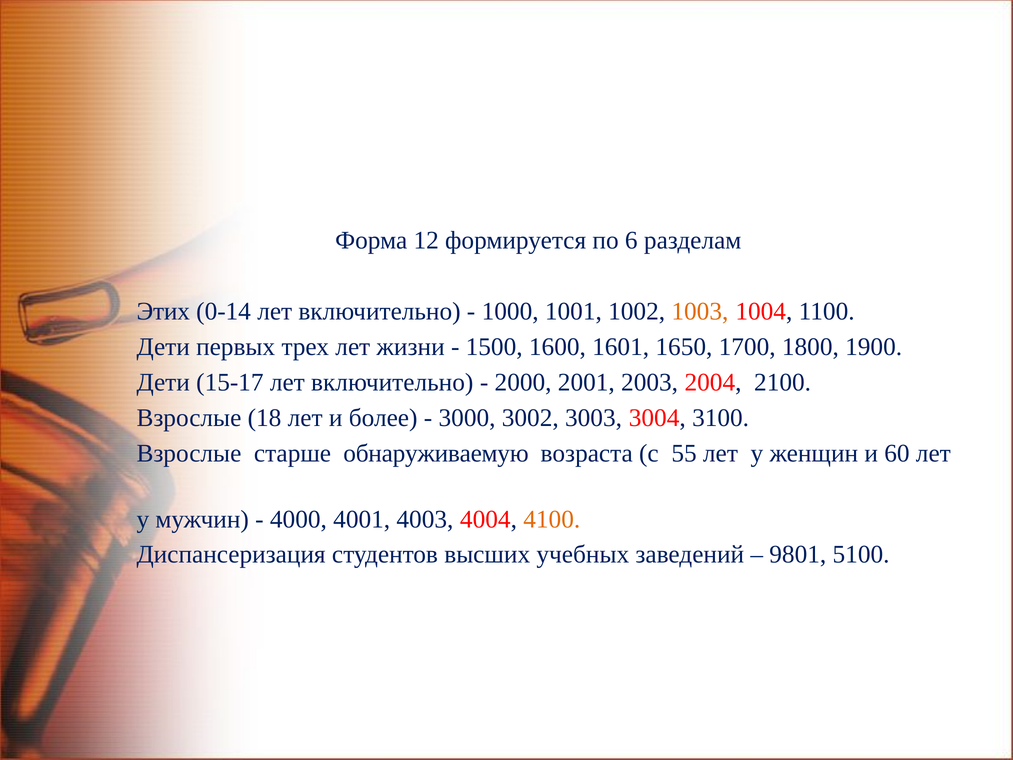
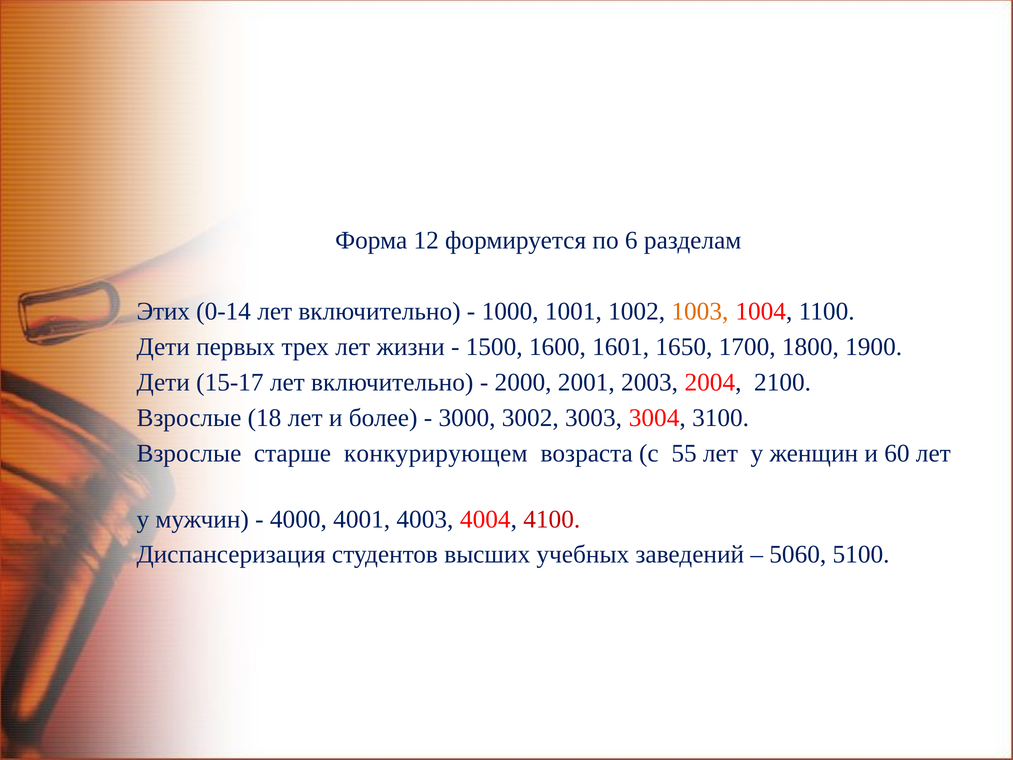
обнаруживаемую: обнаруживаемую -> конкурирующем
4100 colour: orange -> red
9801: 9801 -> 5060
